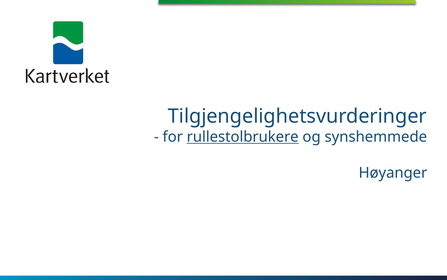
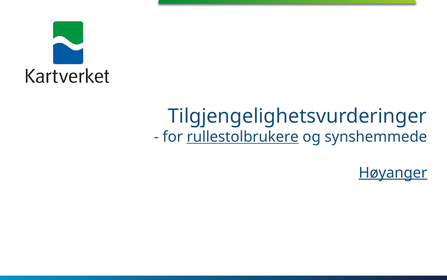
Høyanger underline: none -> present
